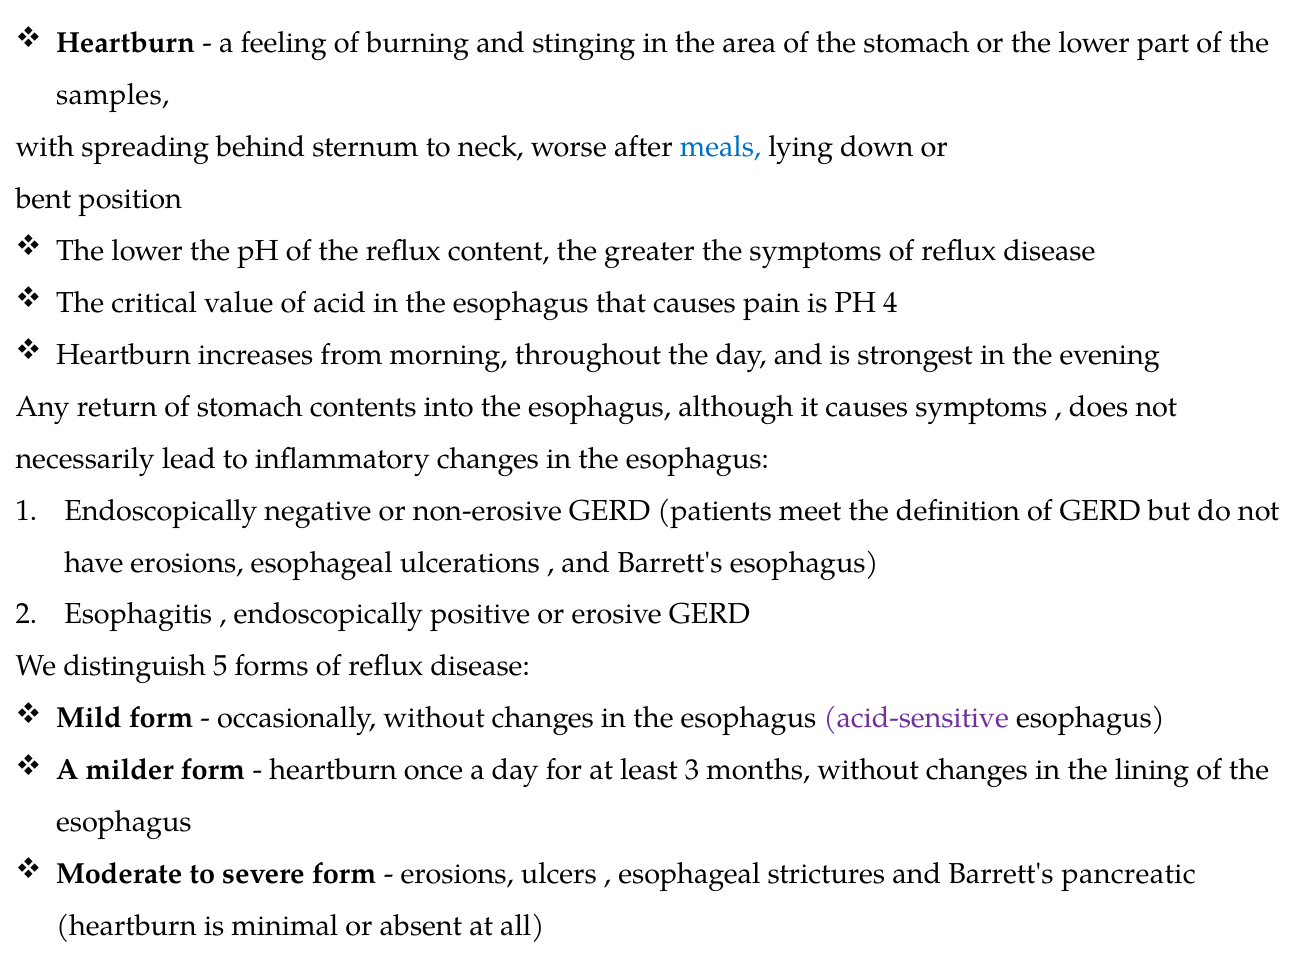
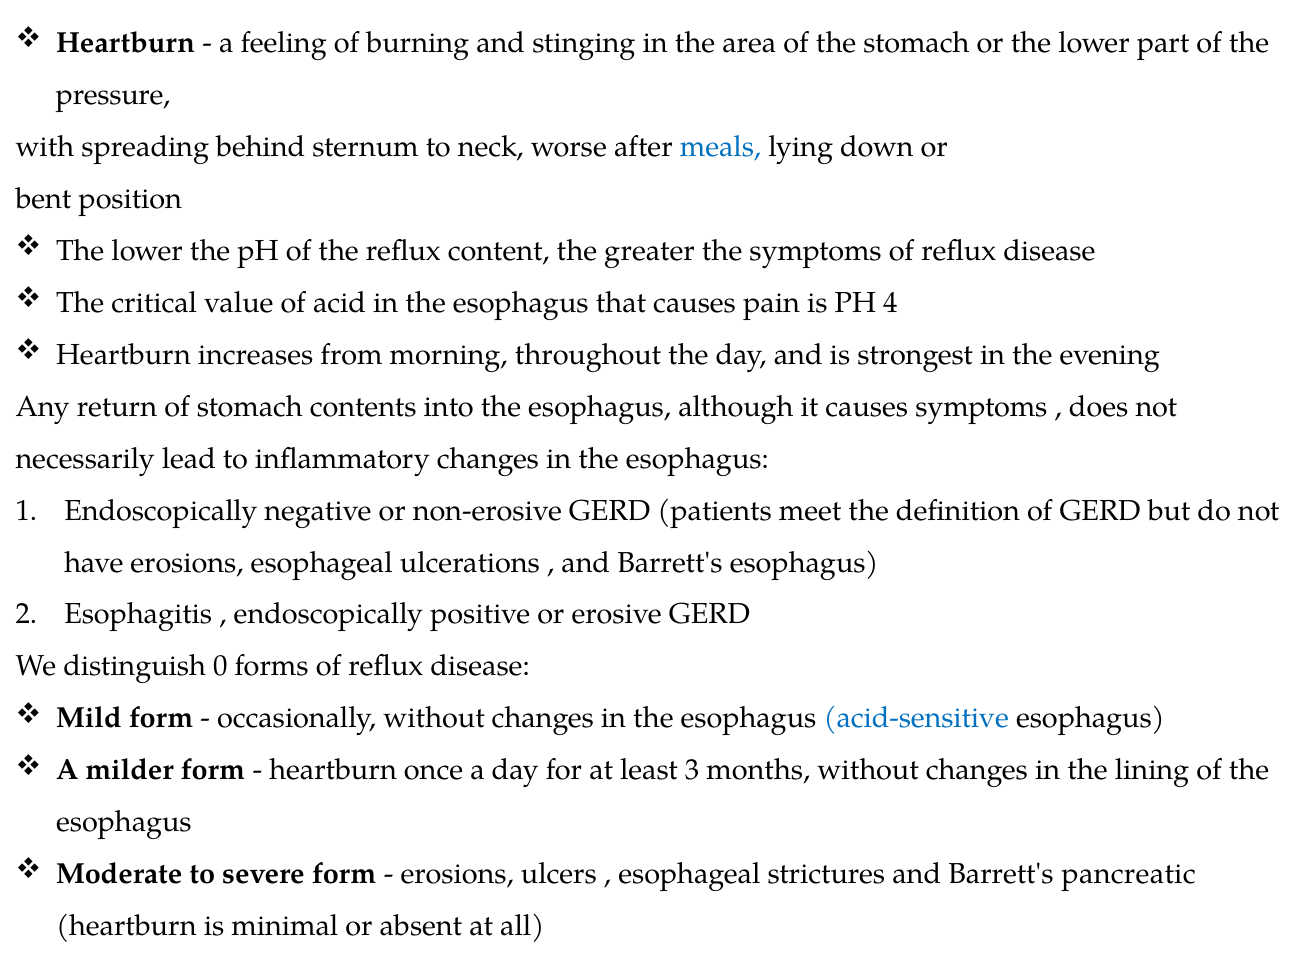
samples: samples -> pressure
5: 5 -> 0
acid-sensitive colour: purple -> blue
